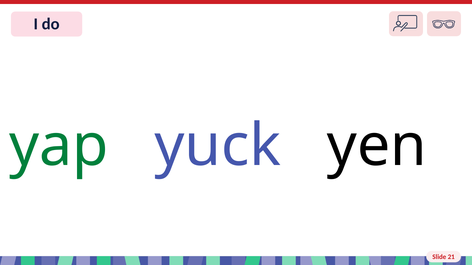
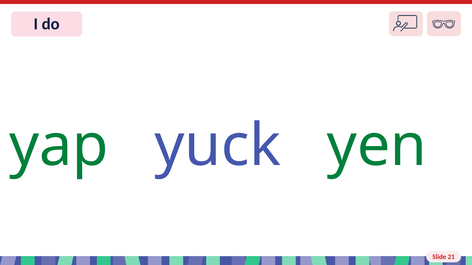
yen colour: black -> green
